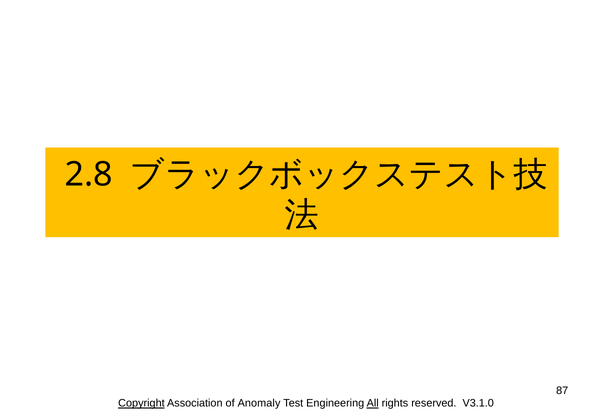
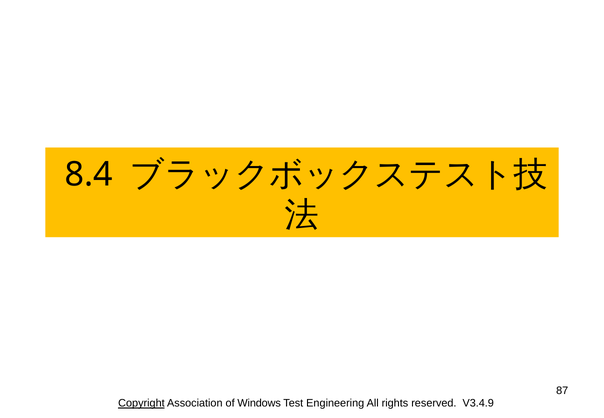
2.8: 2.8 -> 8.4
Anomaly: Anomaly -> Windows
All underline: present -> none
V3.1.0: V3.1.0 -> V3.4.9
